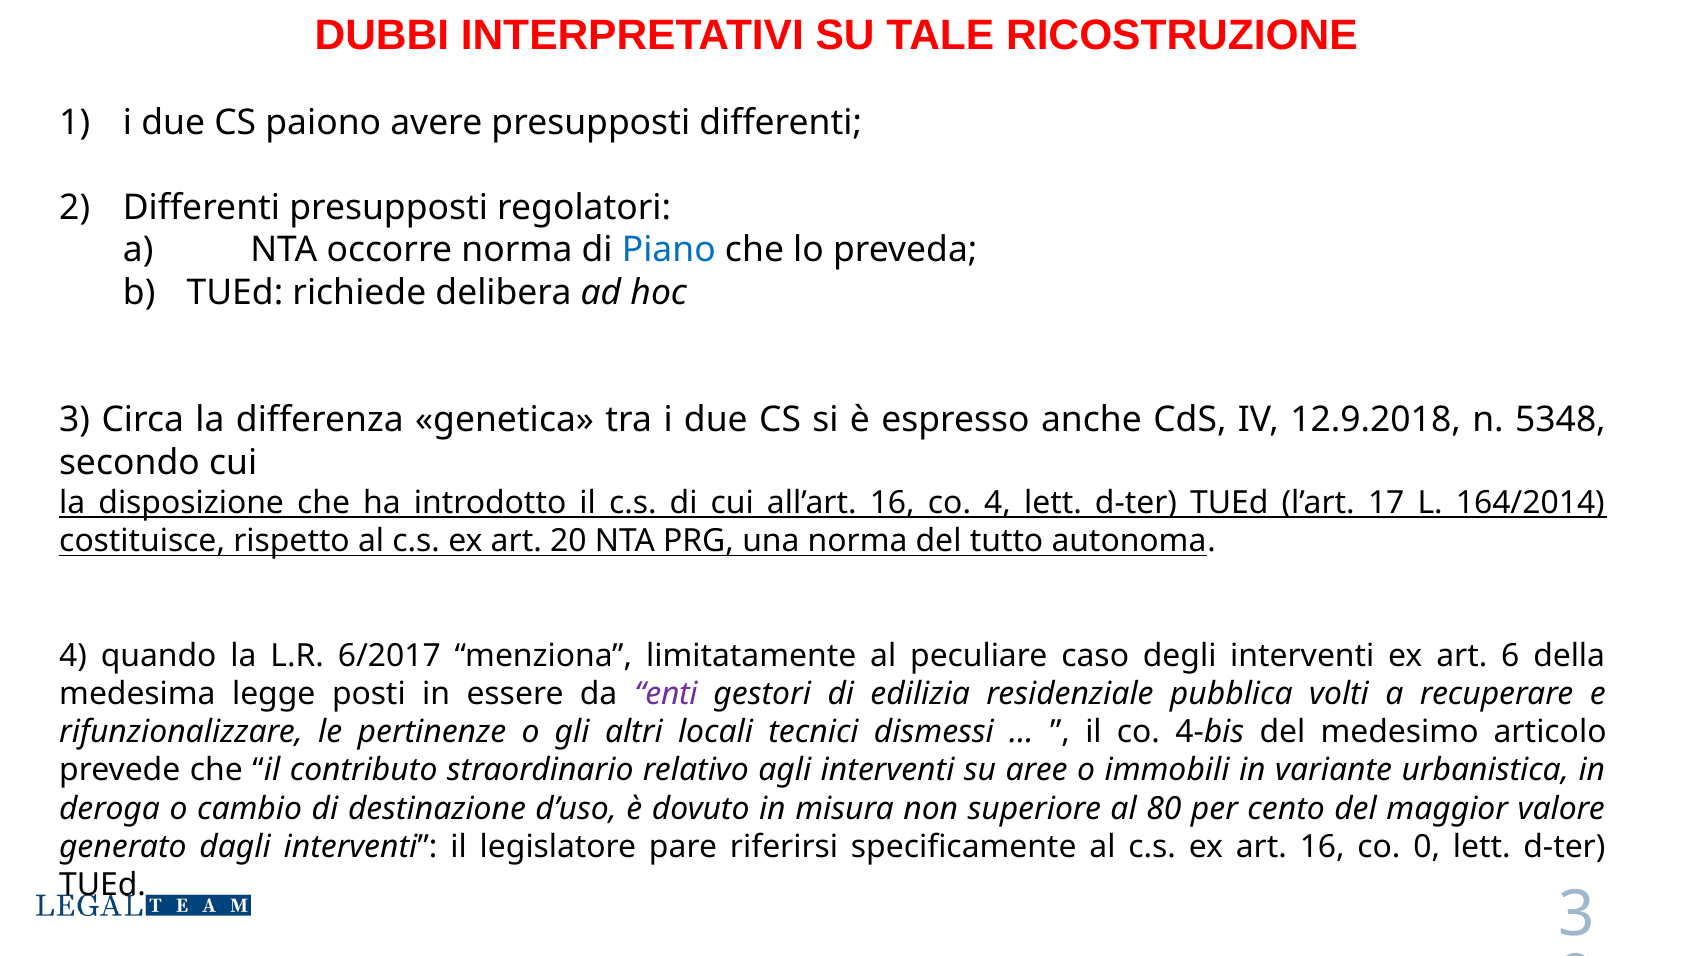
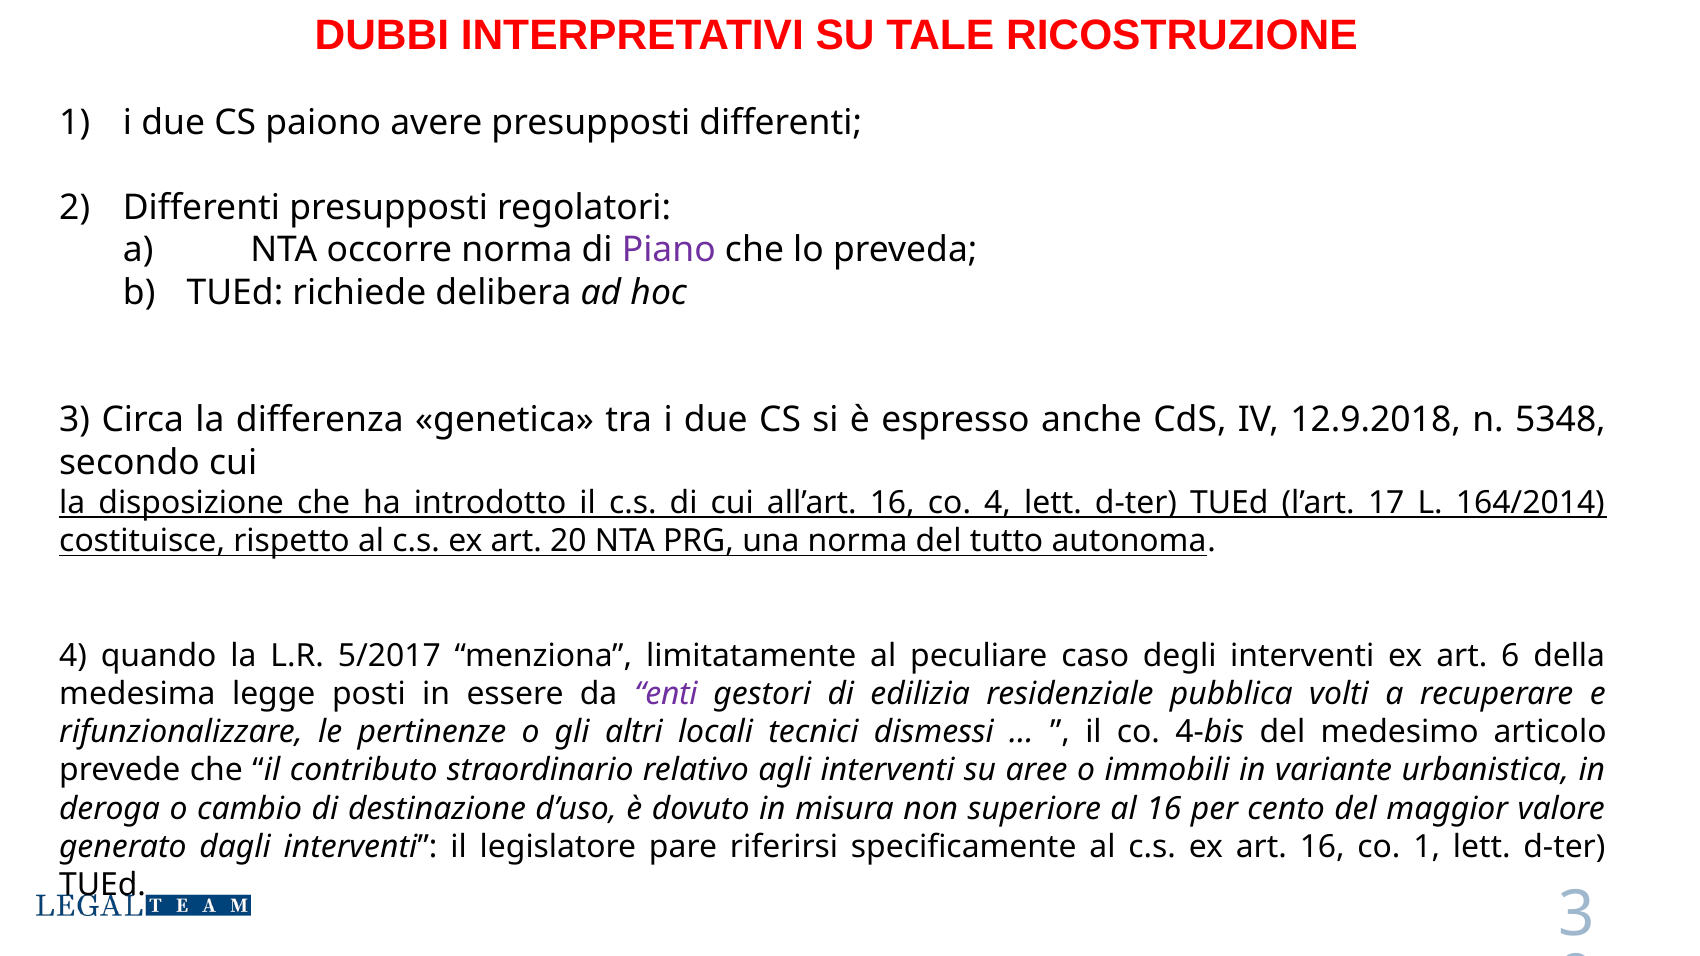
Piano colour: blue -> purple
6/2017: 6/2017 -> 5/2017
al 80: 80 -> 16
co 0: 0 -> 1
